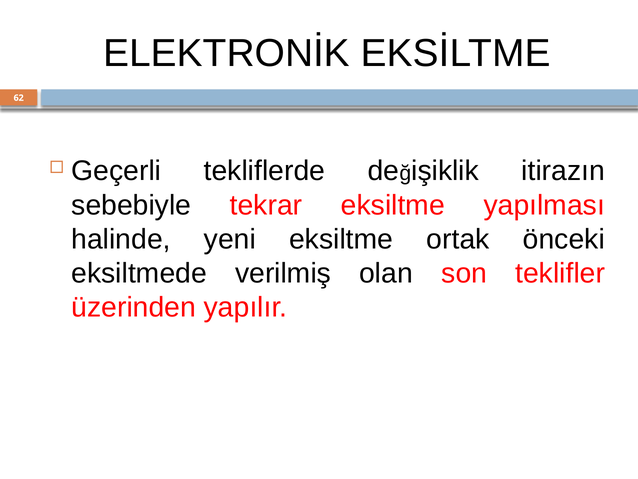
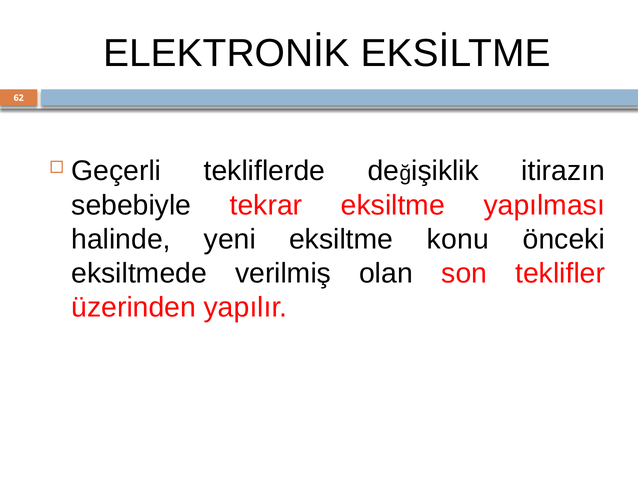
ortak: ortak -> konu
